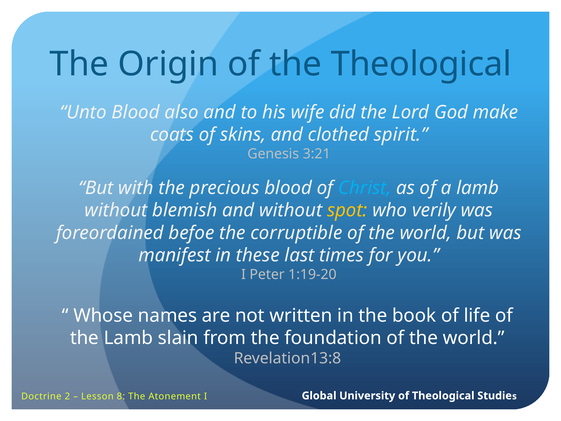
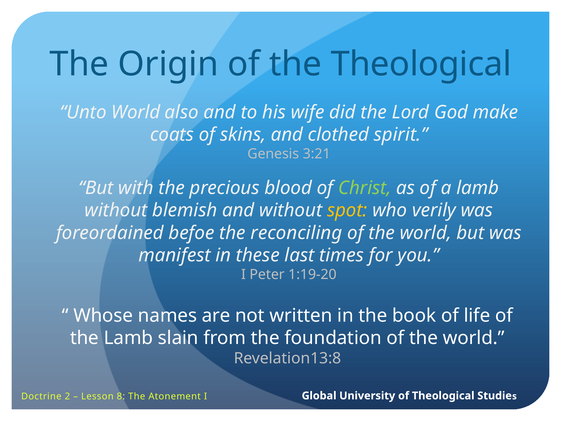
Unto Blood: Blood -> World
Christ colour: light blue -> light green
corruptible: corruptible -> reconciling
